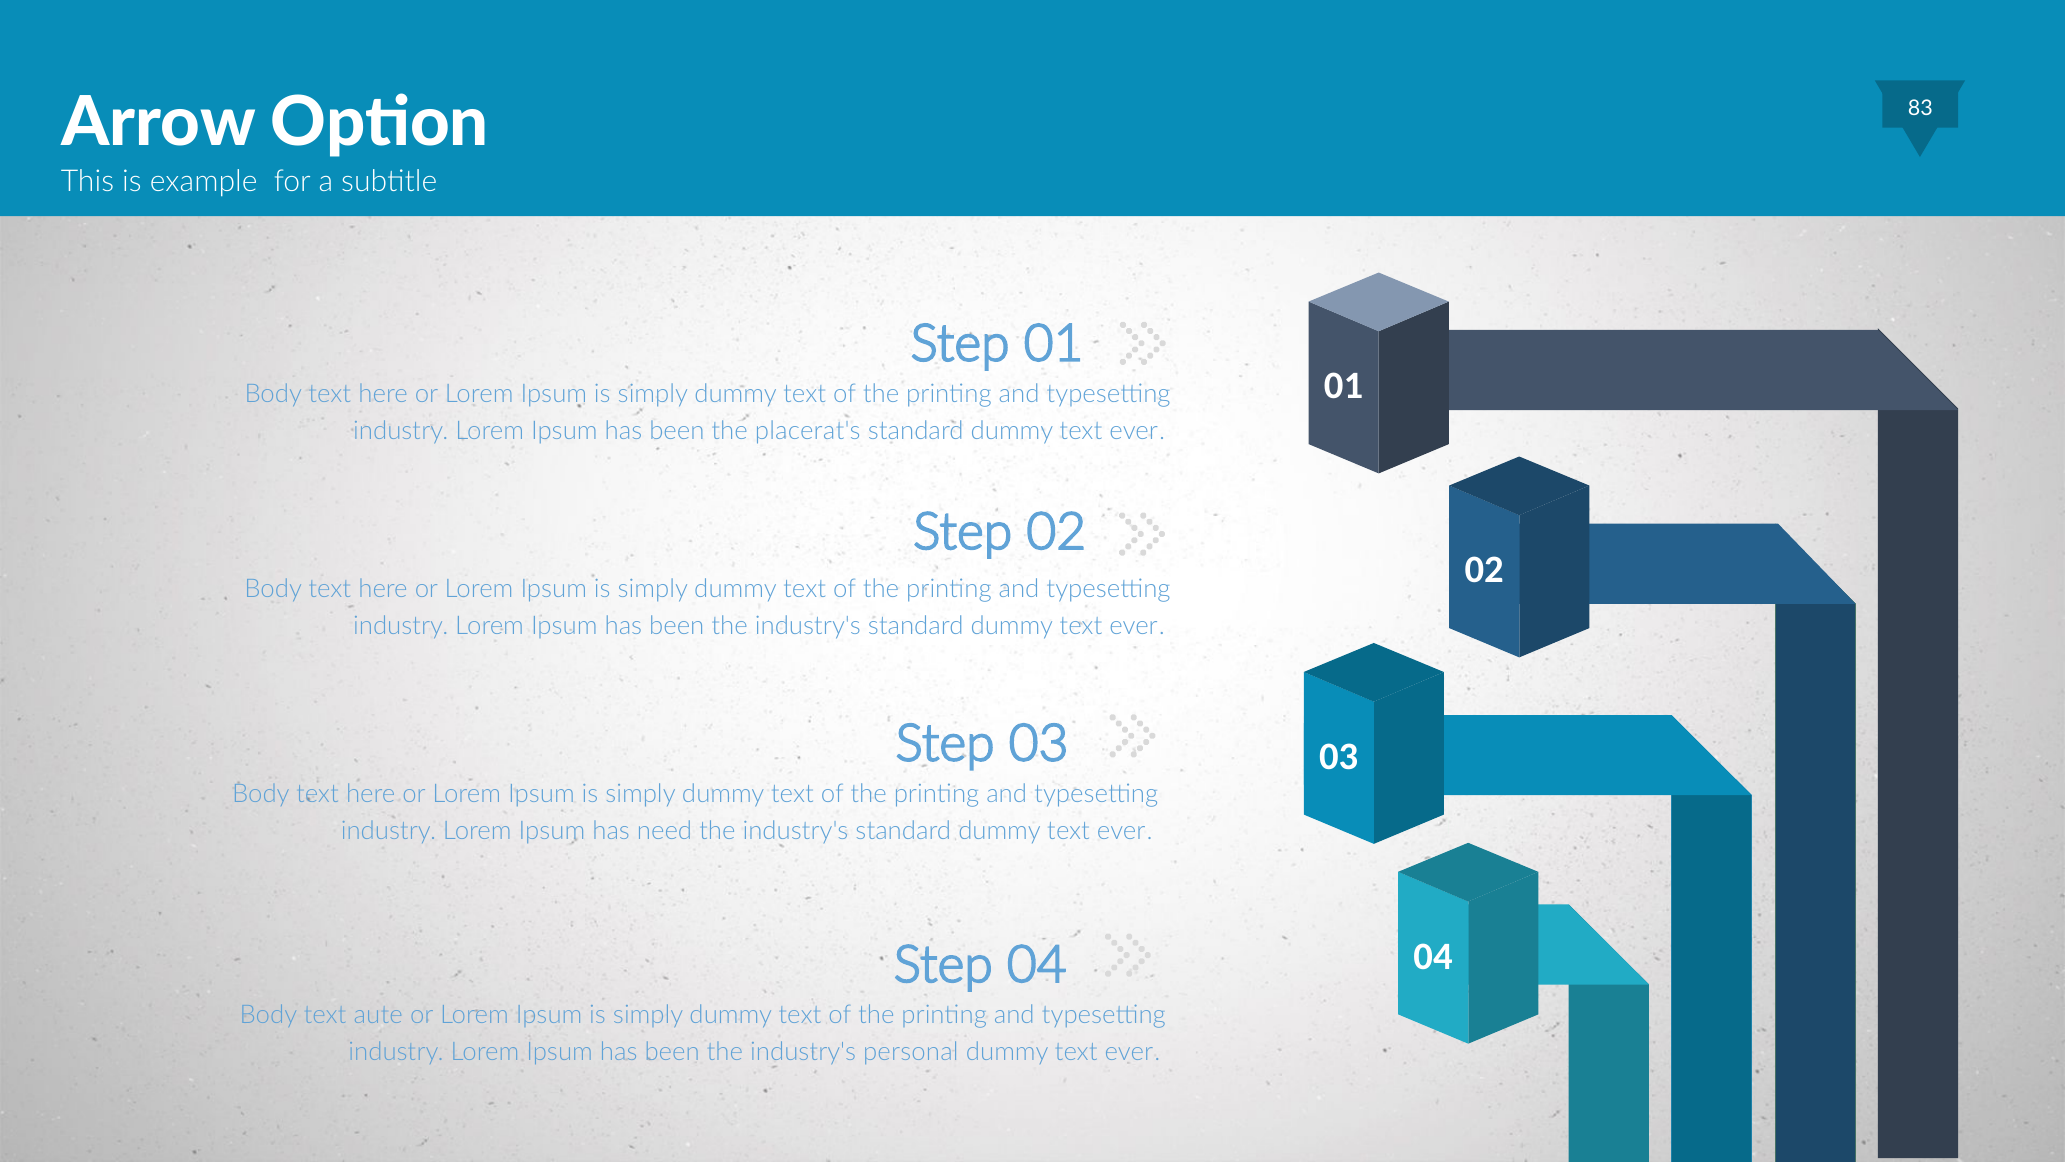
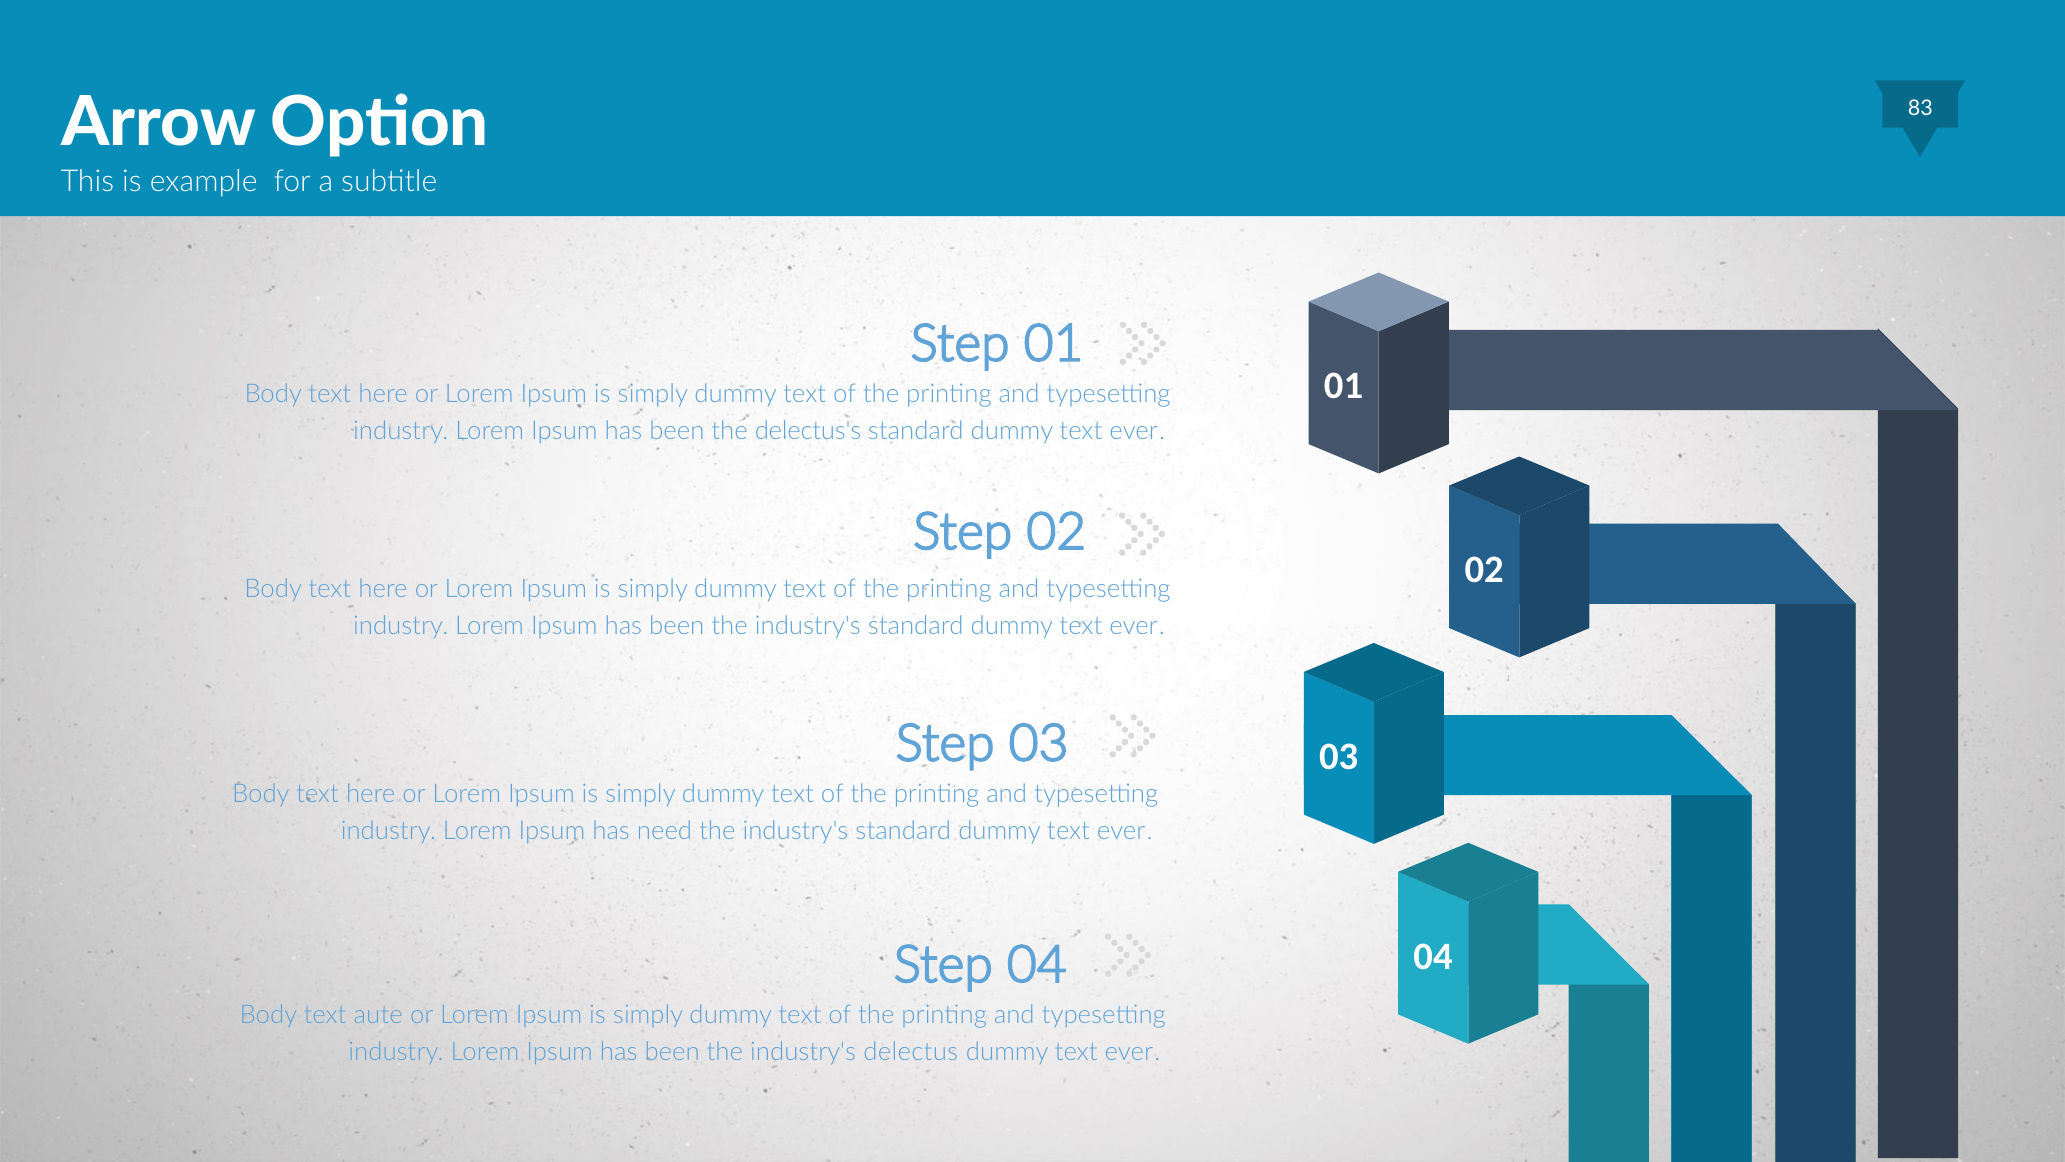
placerat's: placerat's -> delectus's
personal: personal -> delectus
